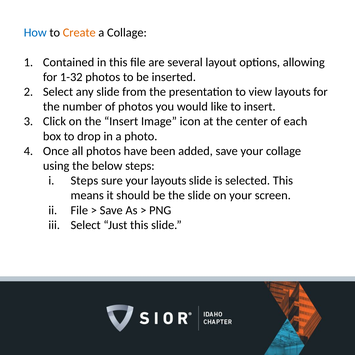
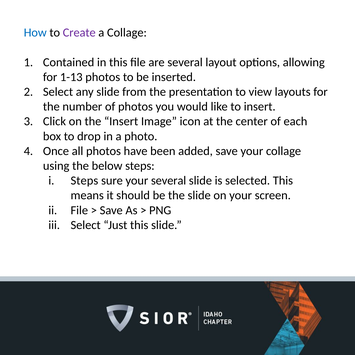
Create colour: orange -> purple
1-32: 1-32 -> 1-13
your layouts: layouts -> several
